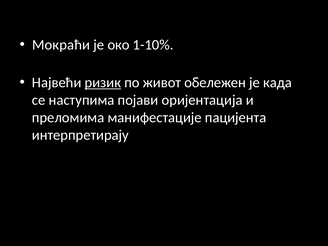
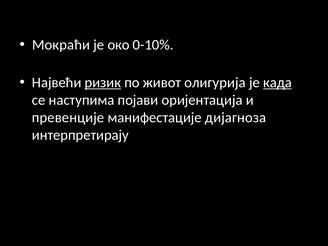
1-10%: 1-10% -> 0-10%
обележен: обележен -> олигурија
када underline: none -> present
преломима: преломима -> превенције
пацијента: пацијента -> дијагноза
